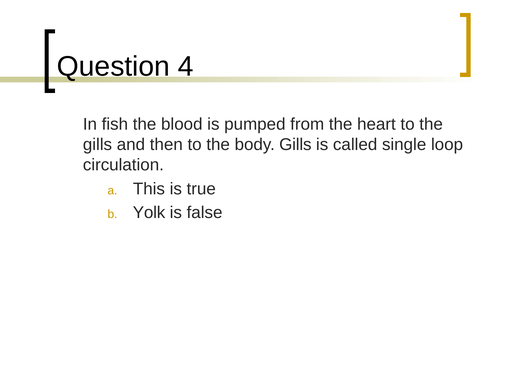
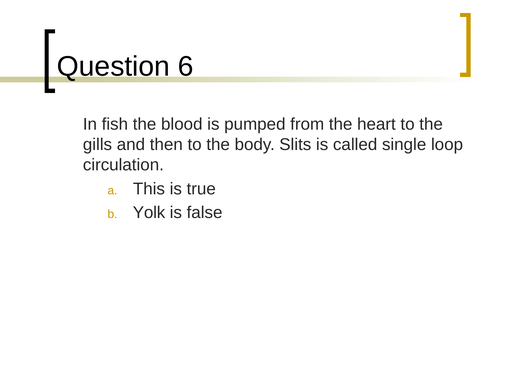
4: 4 -> 6
body Gills: Gills -> Slits
